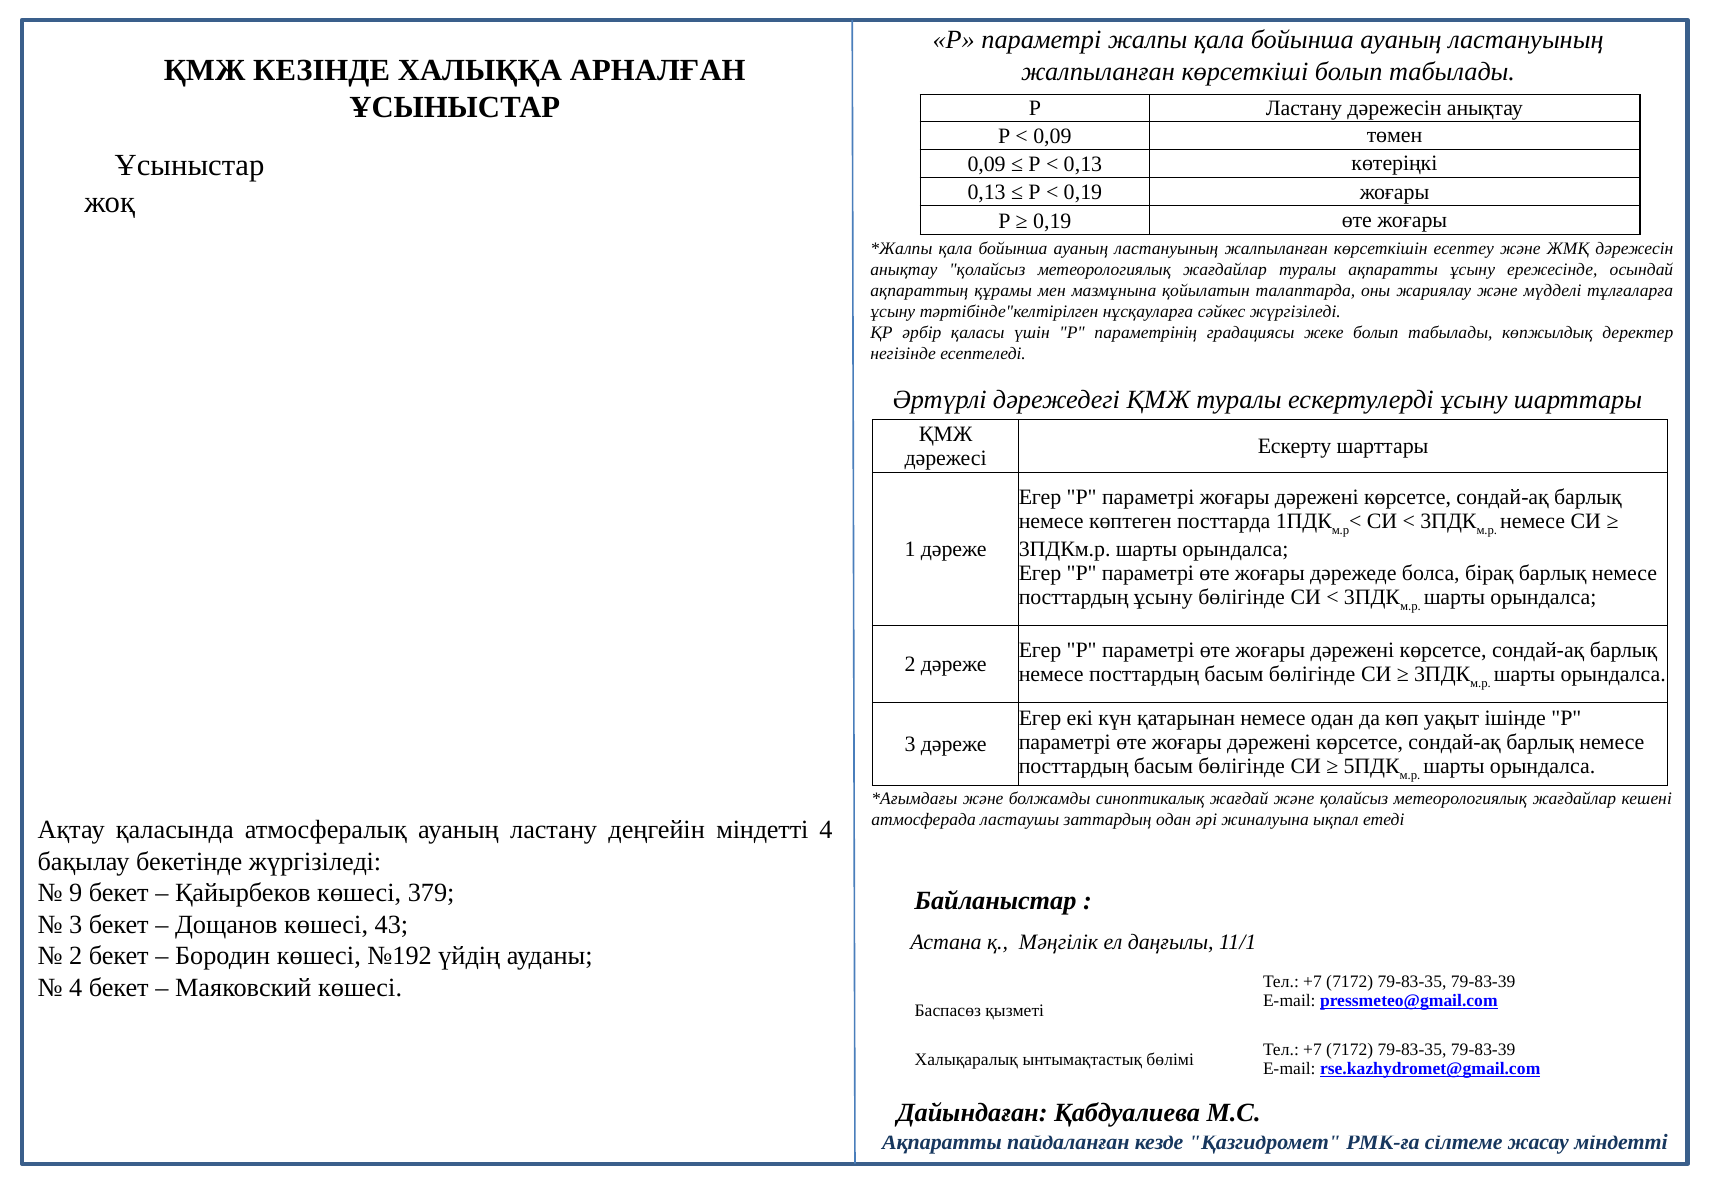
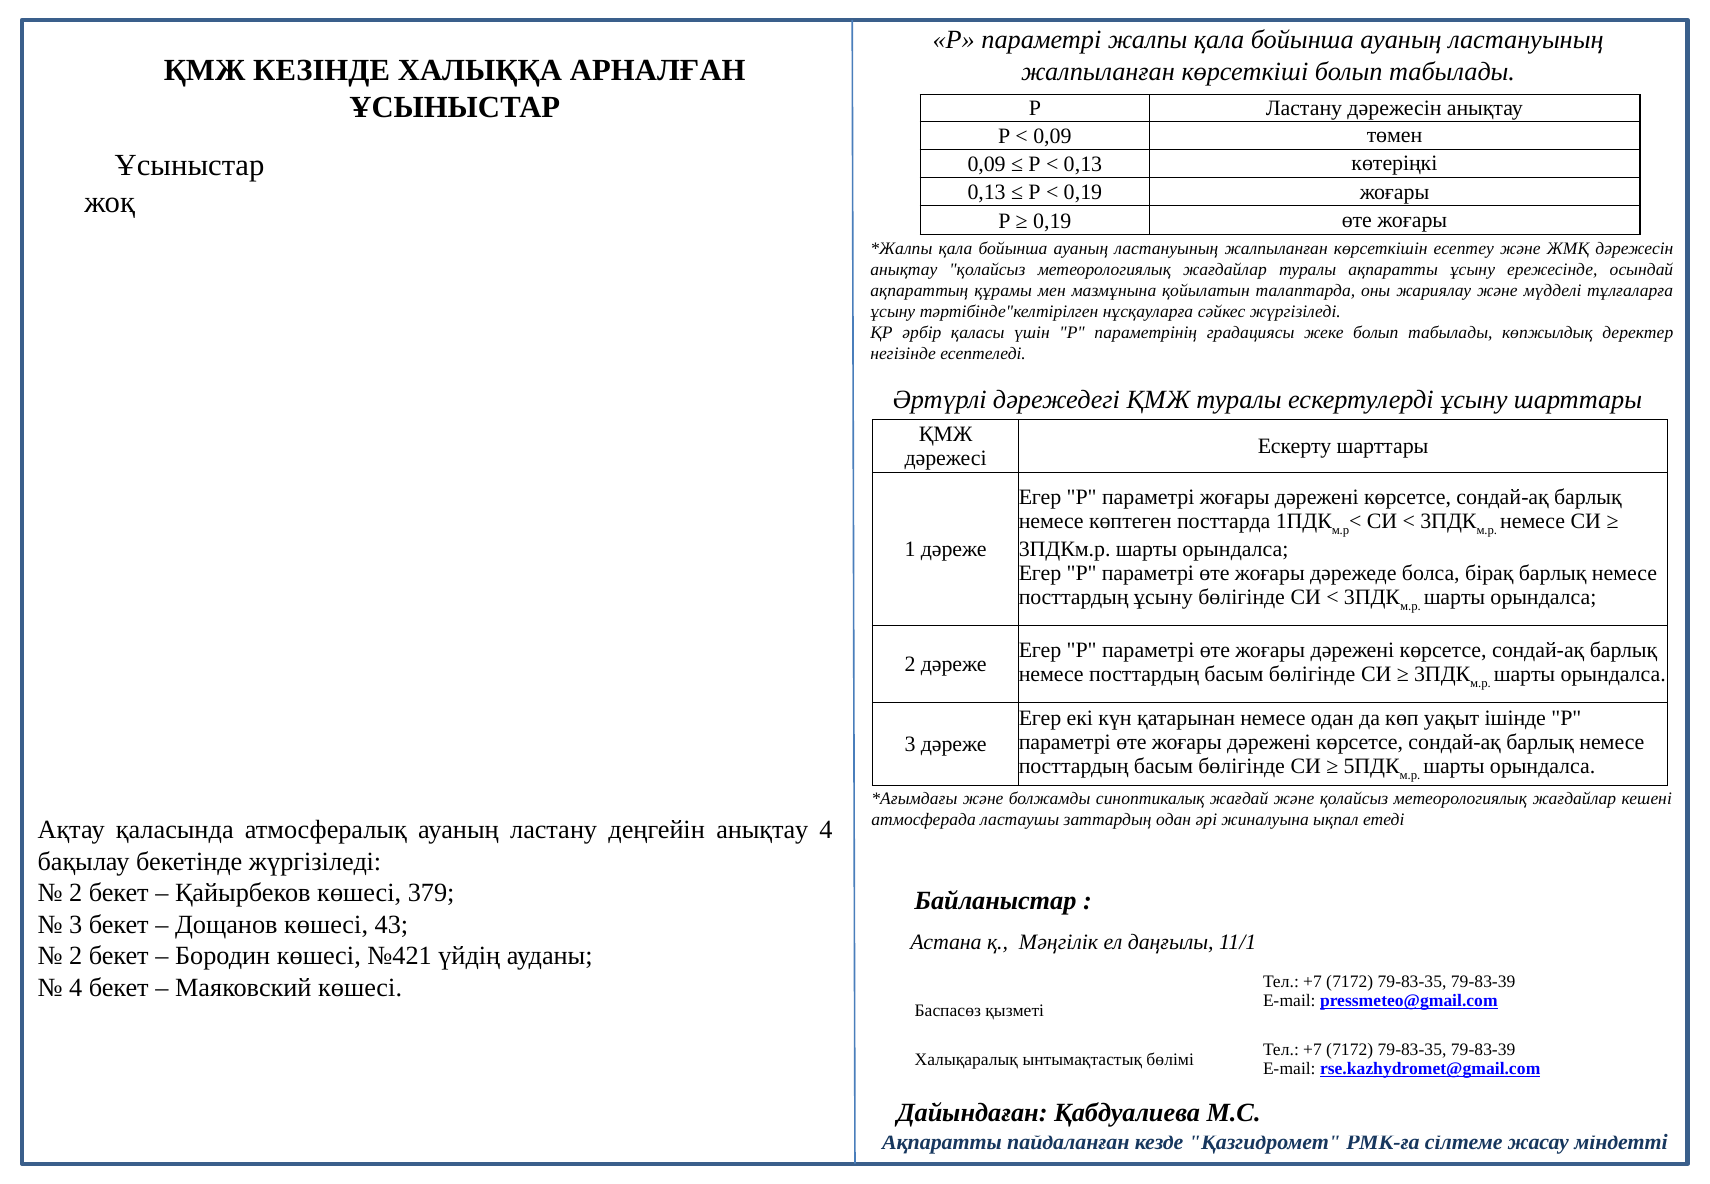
деңгейін міндетті: міндетті -> анықтау
9 at (76, 893): 9 -> 2
№192: №192 -> №421
